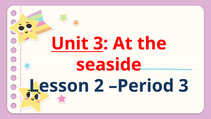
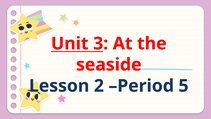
Period 3: 3 -> 5
